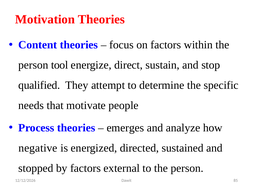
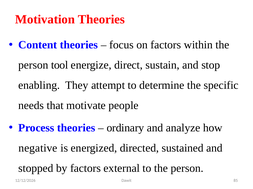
qualified: qualified -> enabling
emerges: emerges -> ordinary
